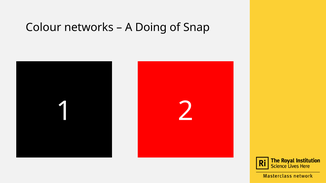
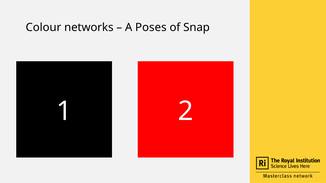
Doing: Doing -> Poses
